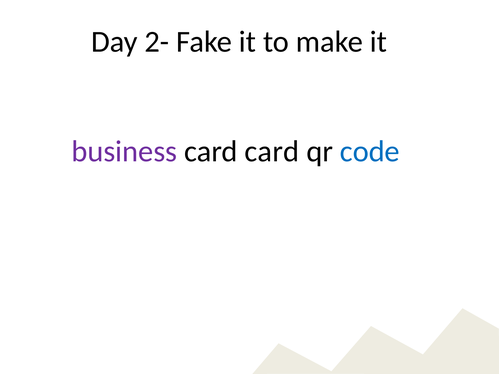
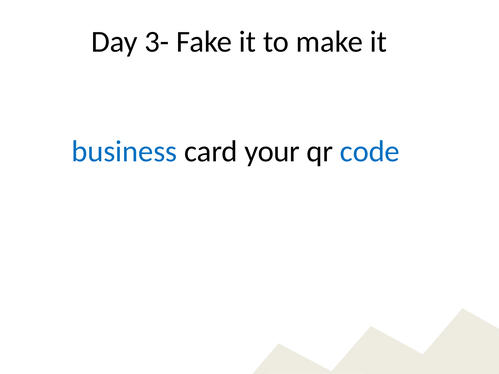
2-: 2- -> 3-
business colour: purple -> blue
card card: card -> your
